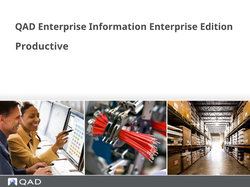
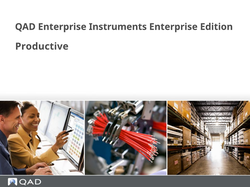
Information: Information -> Instruments
